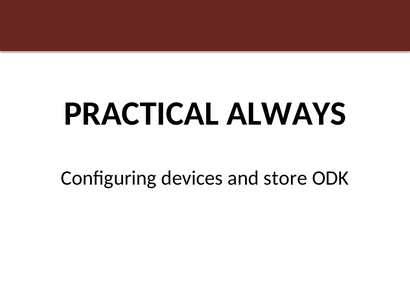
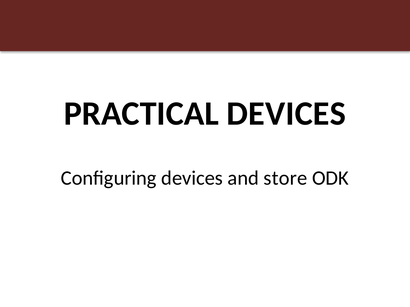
PRACTICAL ALWAYS: ALWAYS -> DEVICES
